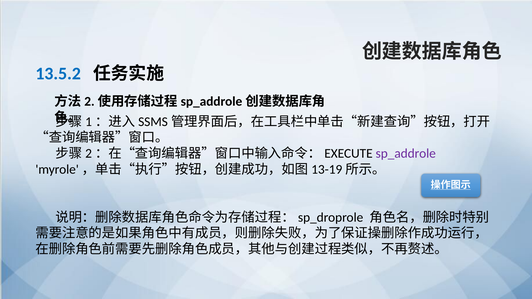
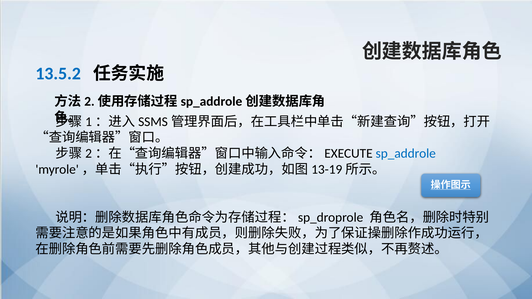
sp_addrole colour: purple -> blue
